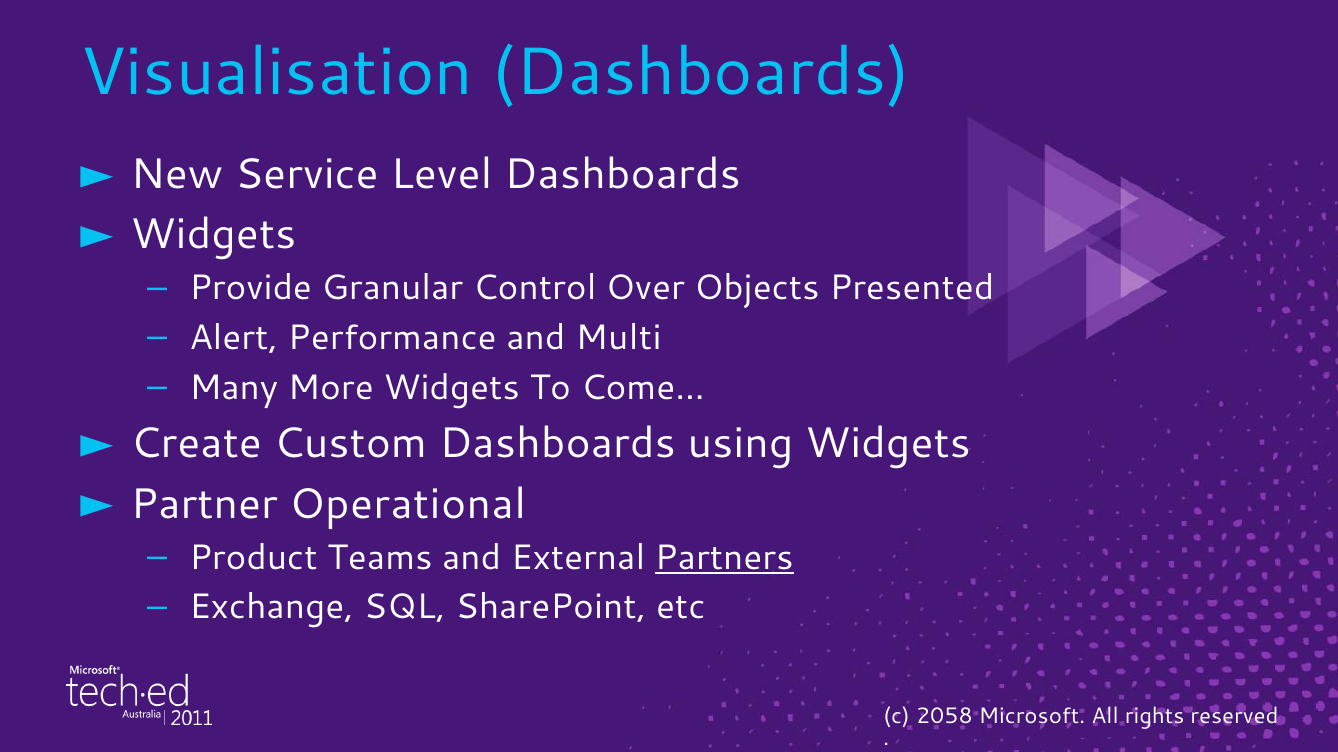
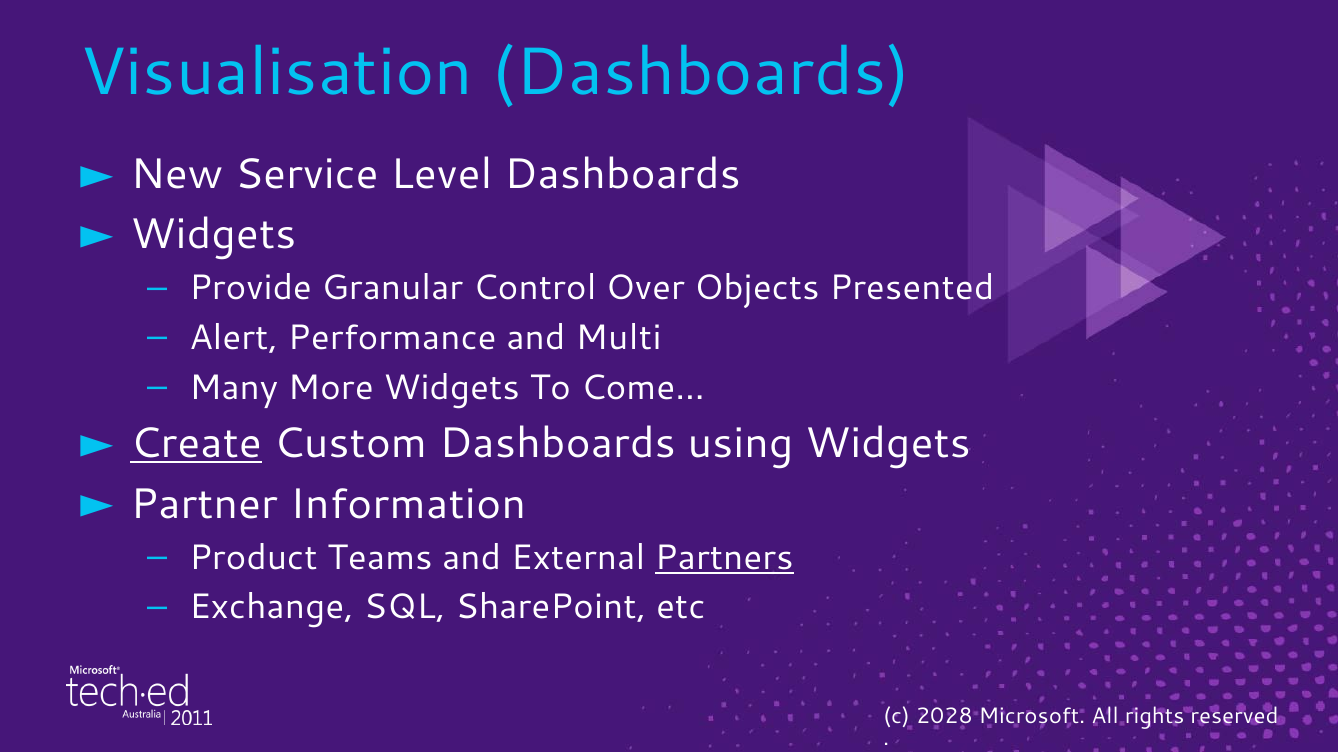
Create underline: none -> present
Operational: Operational -> Information
2058: 2058 -> 2028
